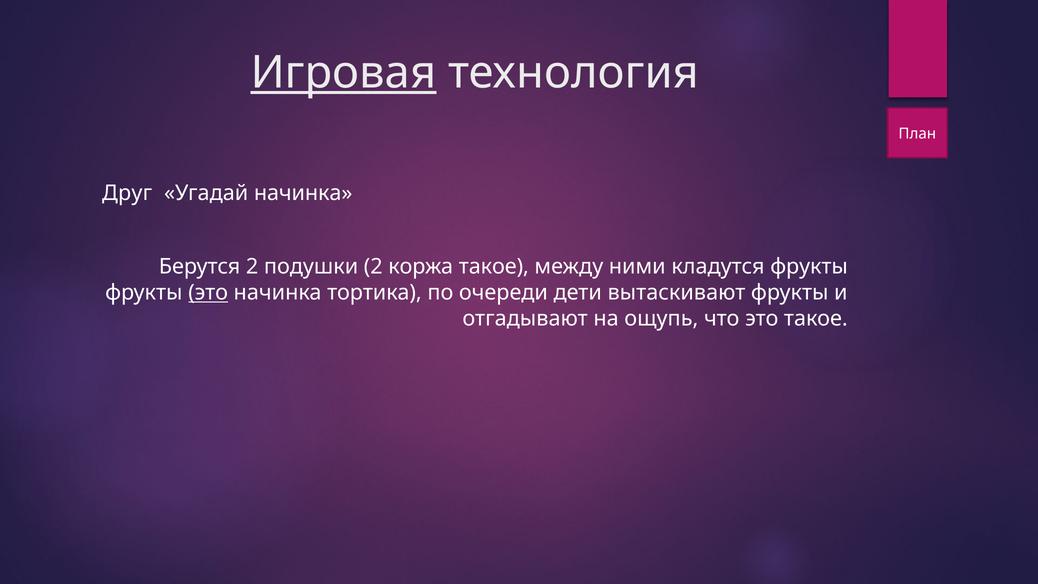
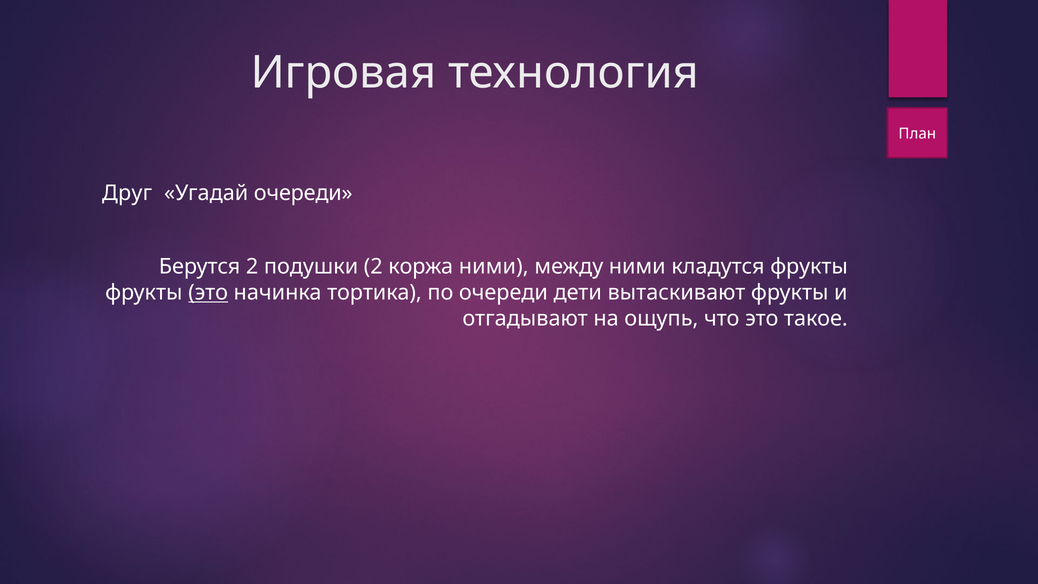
Игровая underline: present -> none
Угадай начинка: начинка -> очереди
коржа такое: такое -> ними
